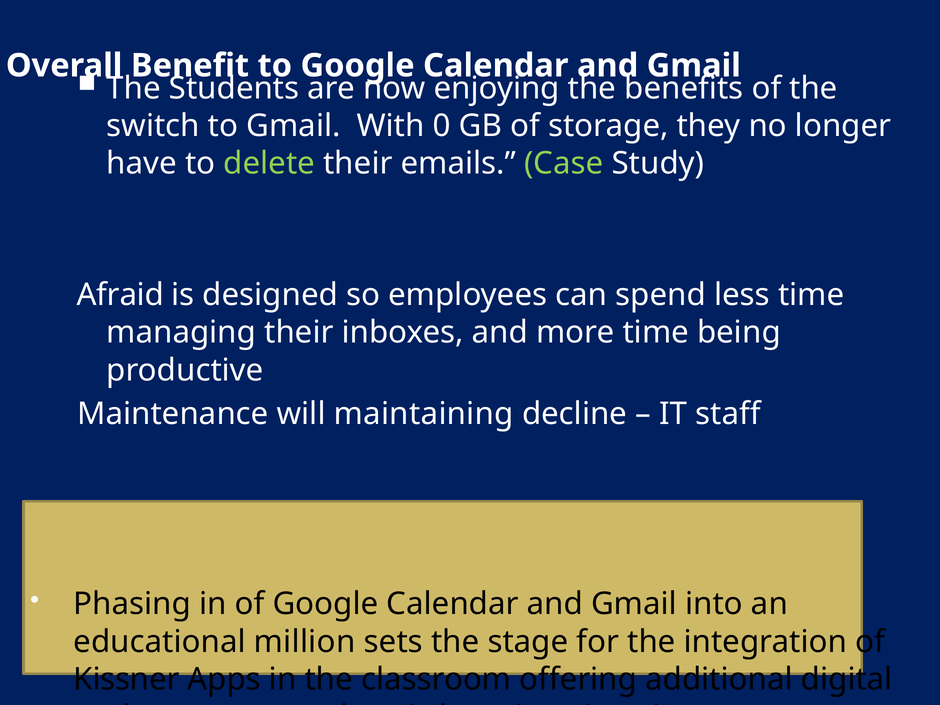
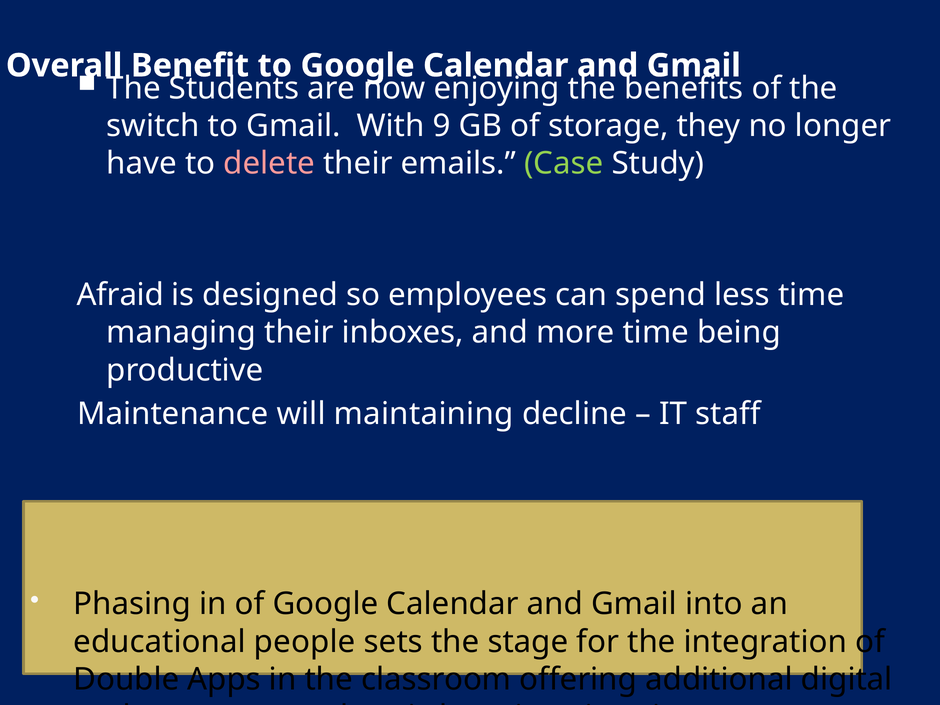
0: 0 -> 9
delete colour: light green -> pink
million: million -> people
Kissner: Kissner -> Double
